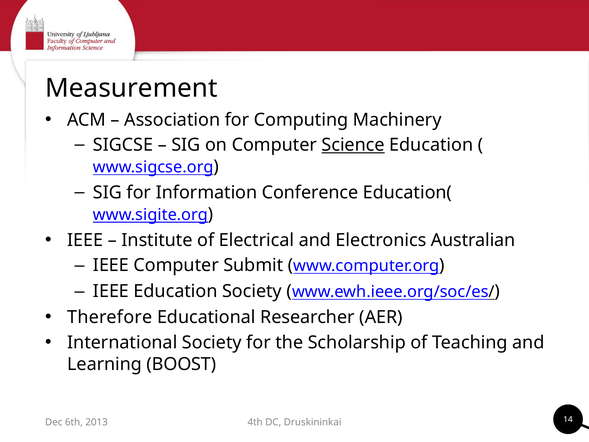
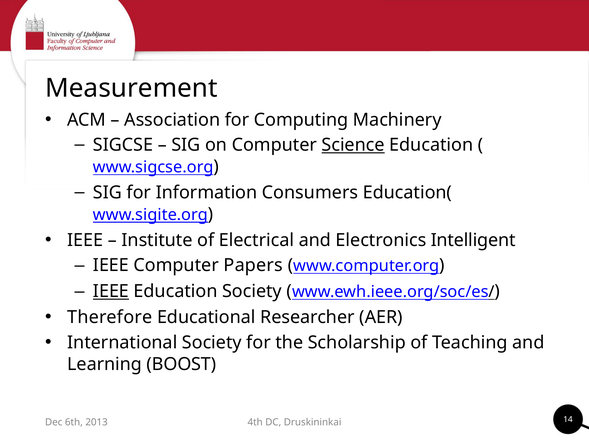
Conference: Conference -> Consumers
Australian: Australian -> Intelligent
Submit: Submit -> Papers
IEEE at (111, 291) underline: none -> present
